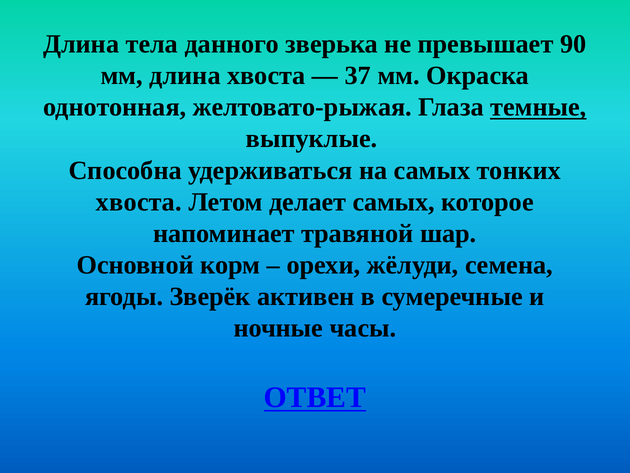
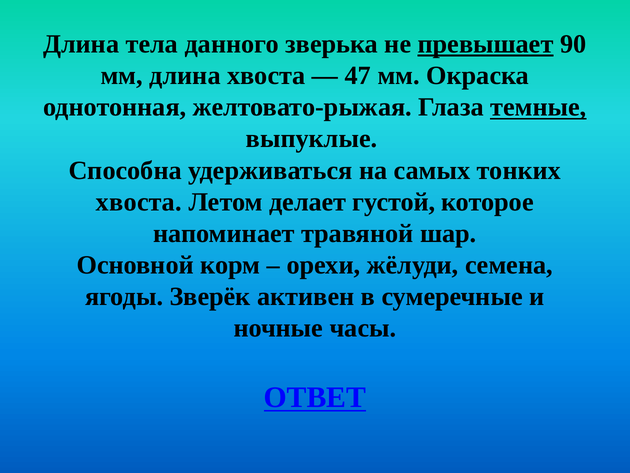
превышает underline: none -> present
37: 37 -> 47
делает самых: самых -> густой
